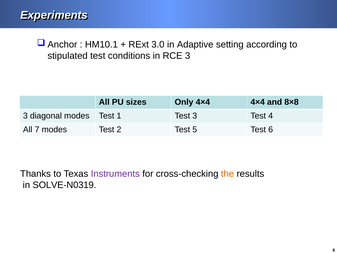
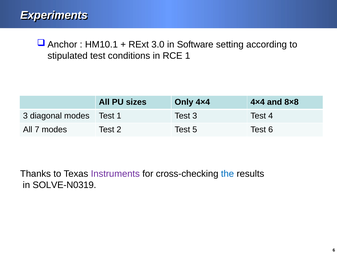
Adaptive: Adaptive -> Software
RCE 3: 3 -> 1
the colour: orange -> blue
